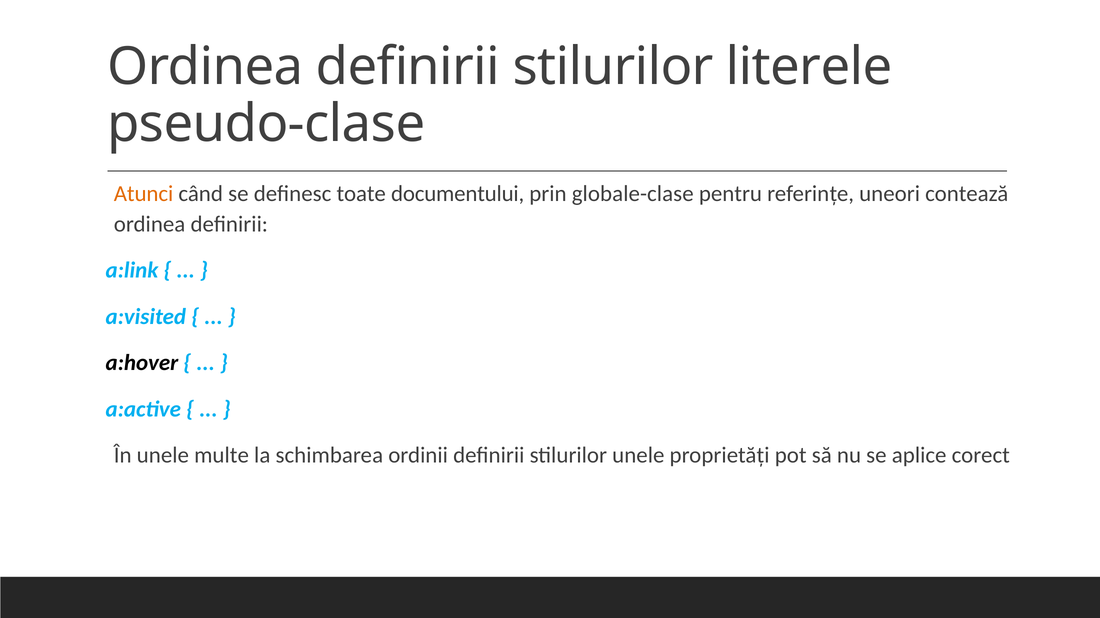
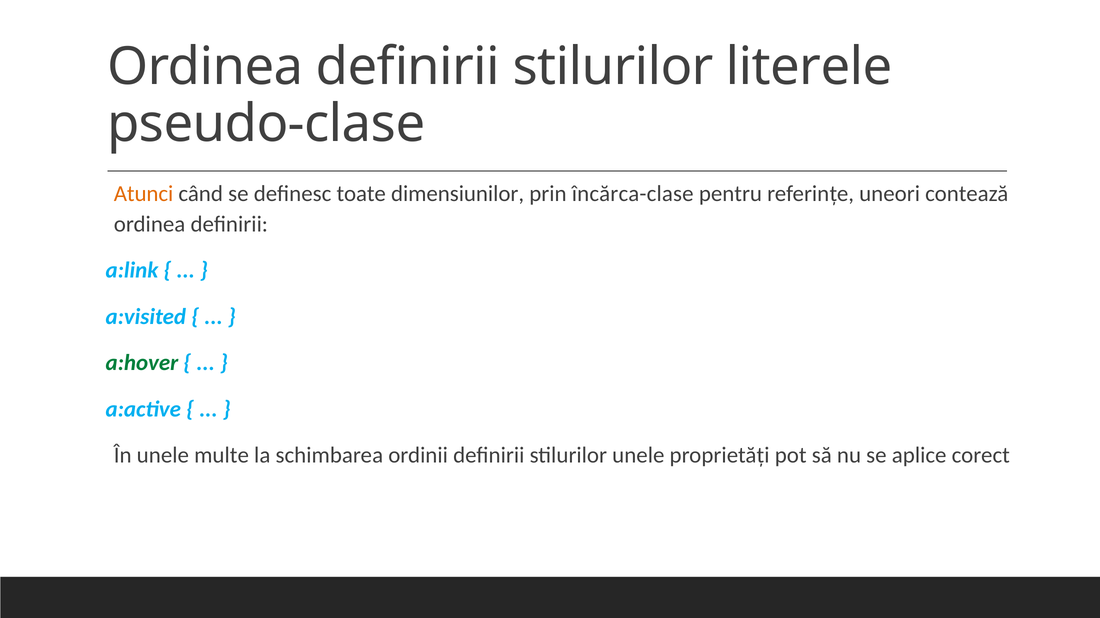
documentului: documentului -> dimensiunilor
globale-clase: globale-clase -> încărca-clase
a:hover colour: black -> green
